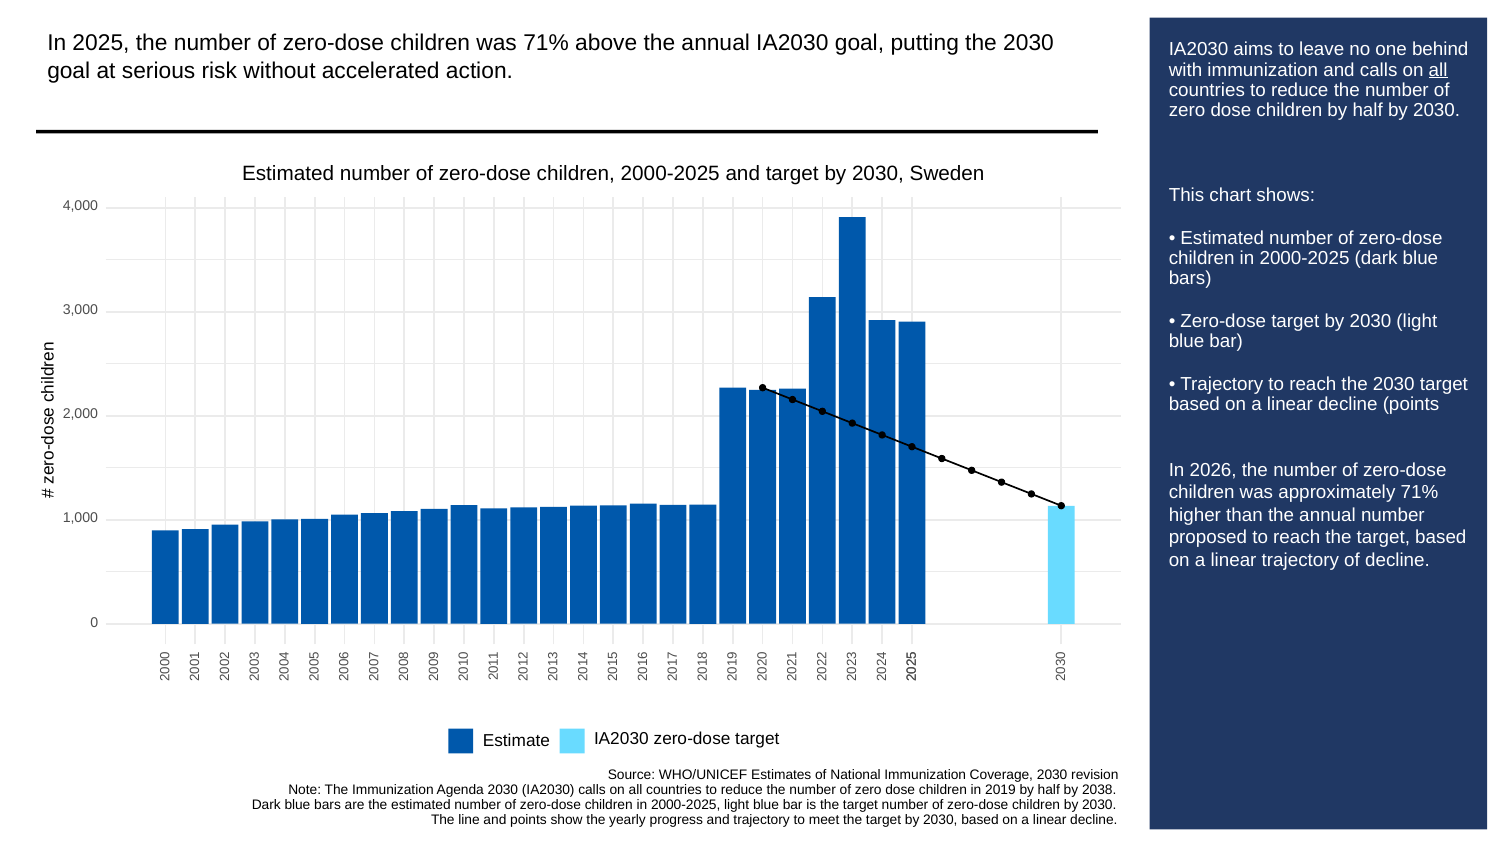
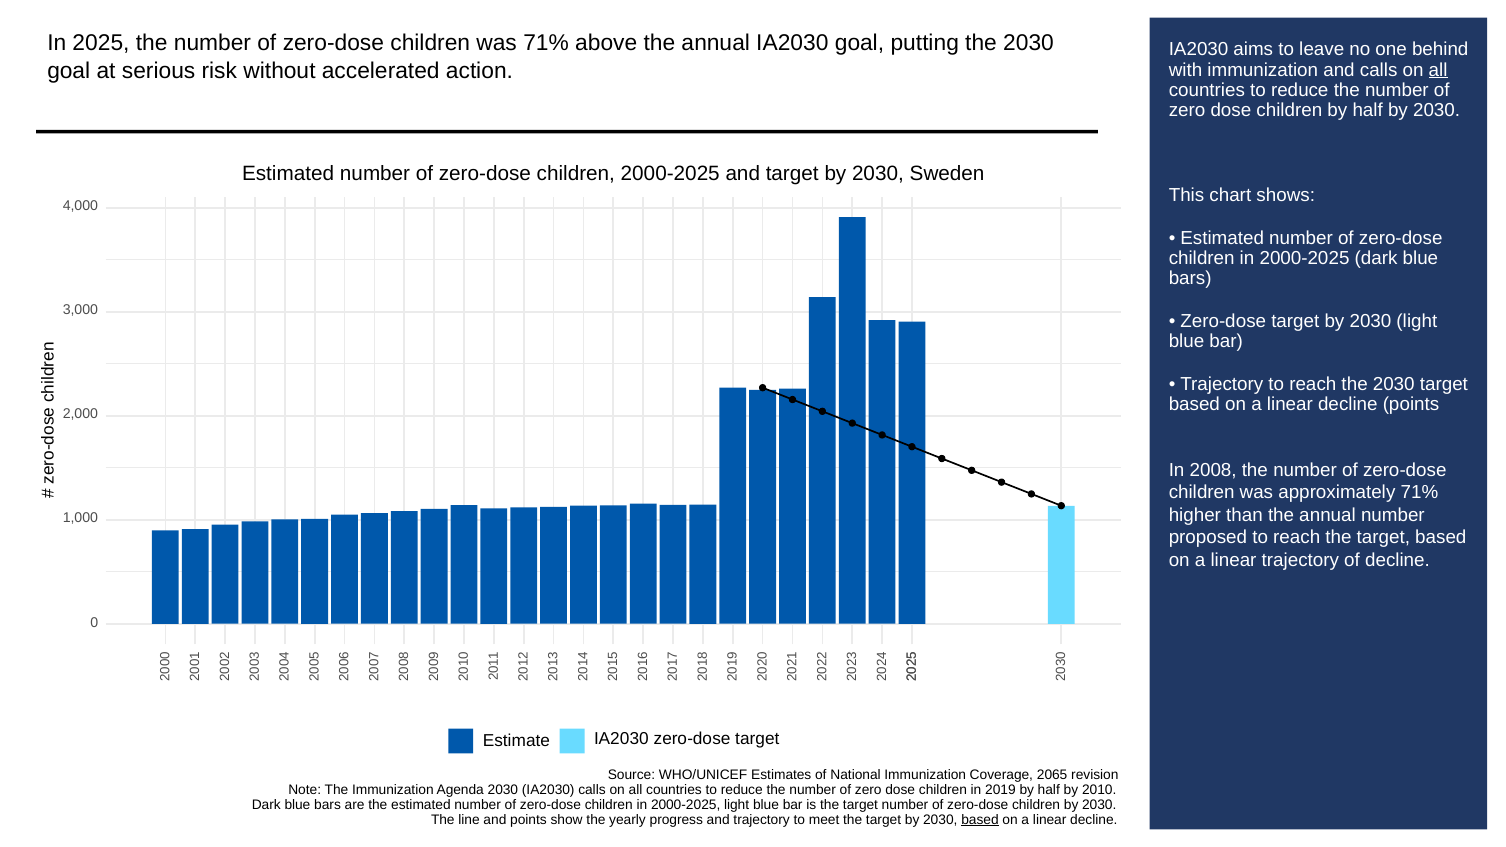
2026: 2026 -> 2008
Coverage 2030: 2030 -> 2065
2038: 2038 -> 2010
based at (980, 820) underline: none -> present
